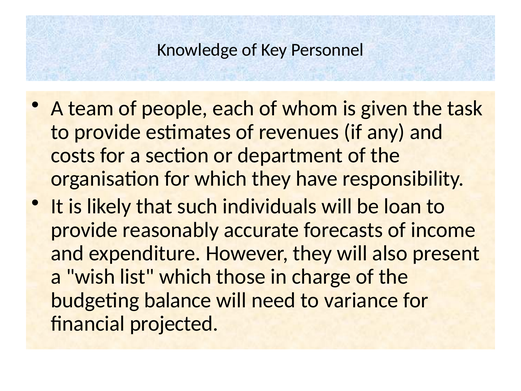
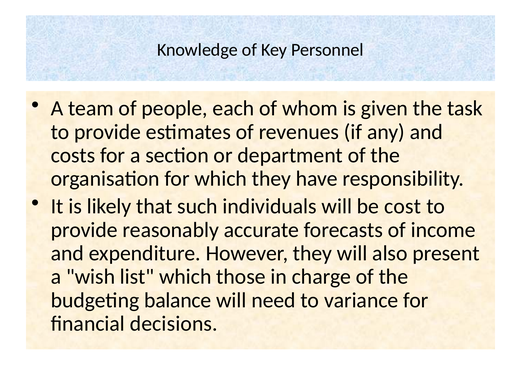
loan: loan -> cost
projected: projected -> decisions
